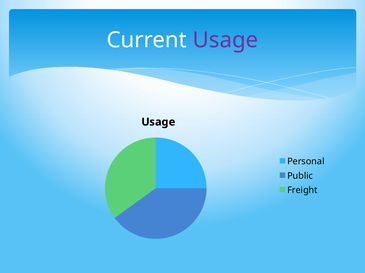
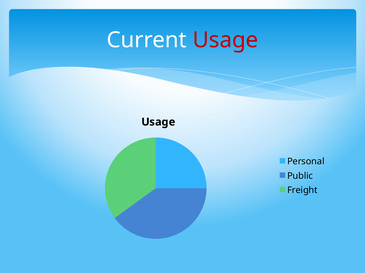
Usage at (225, 40) colour: purple -> red
